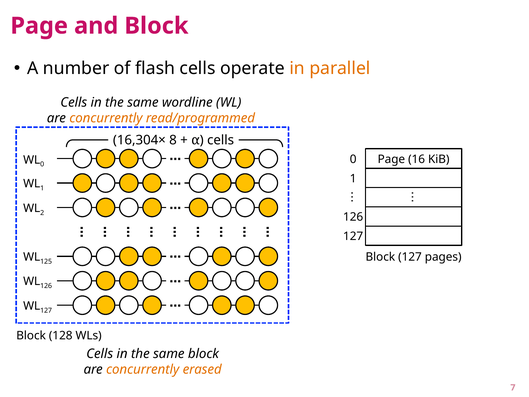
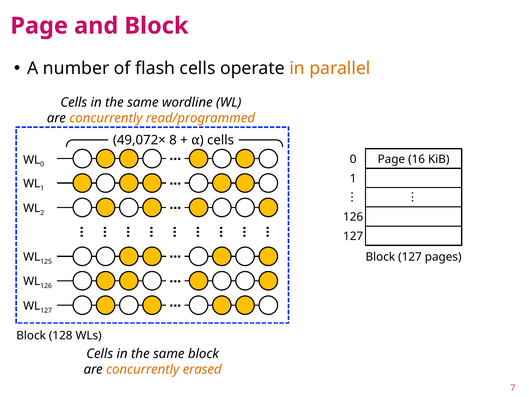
16,304×: 16,304× -> 49,072×
